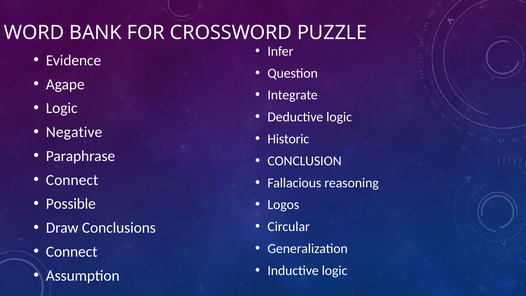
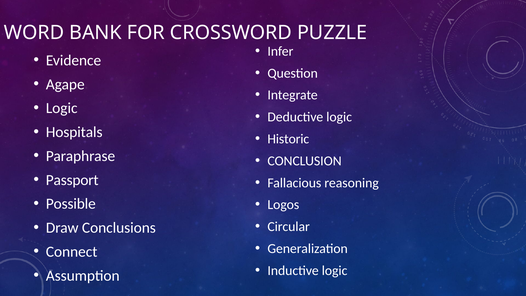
Negative: Negative -> Hospitals
Connect at (72, 180): Connect -> Passport
